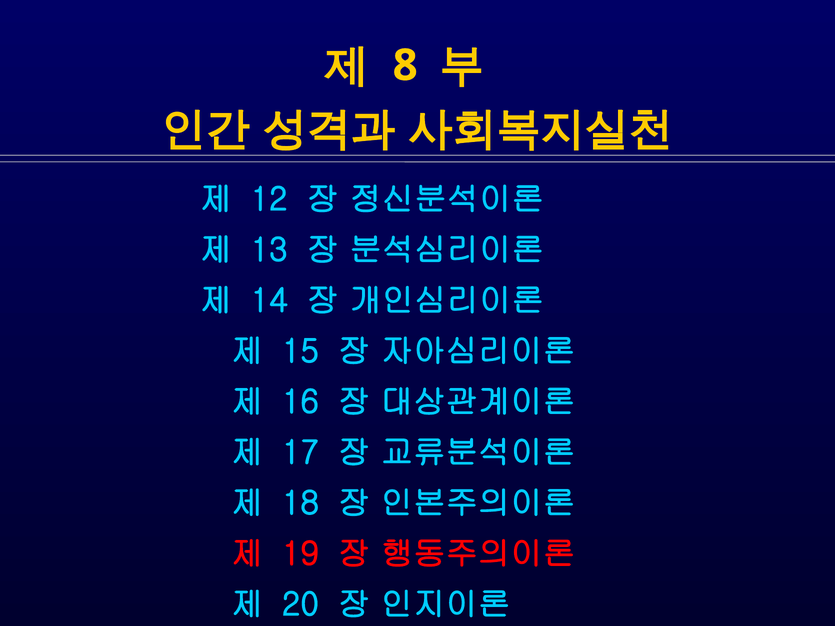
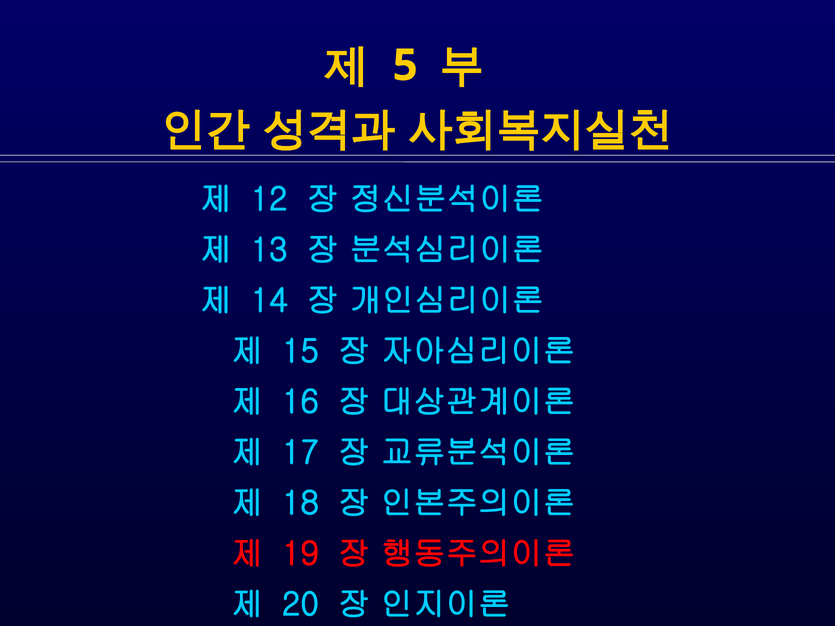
8: 8 -> 5
